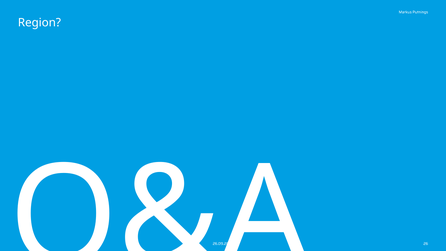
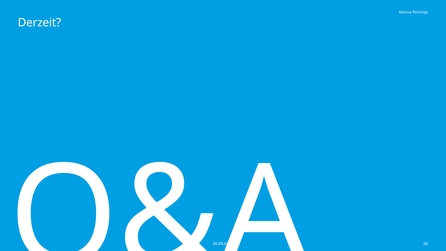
Region: Region -> Derzeit
